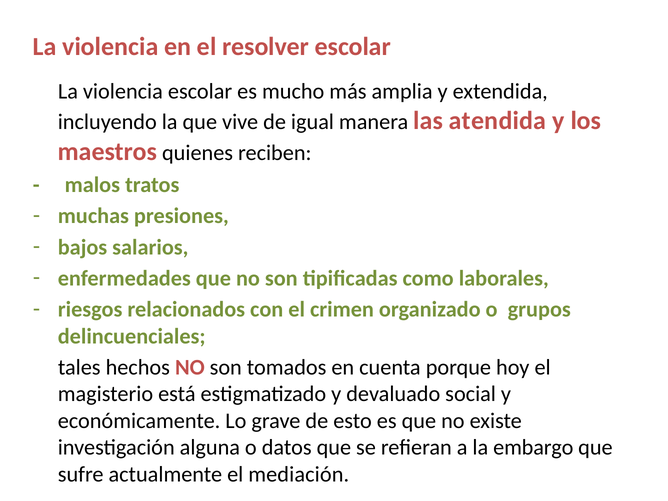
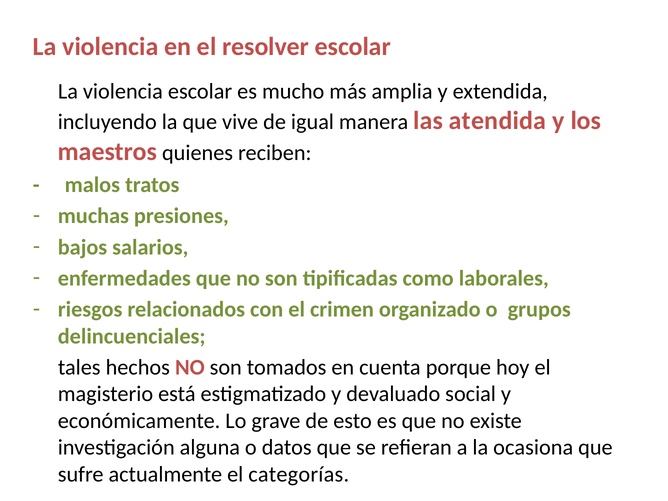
embargo: embargo -> ocasiona
mediación: mediación -> categorías
